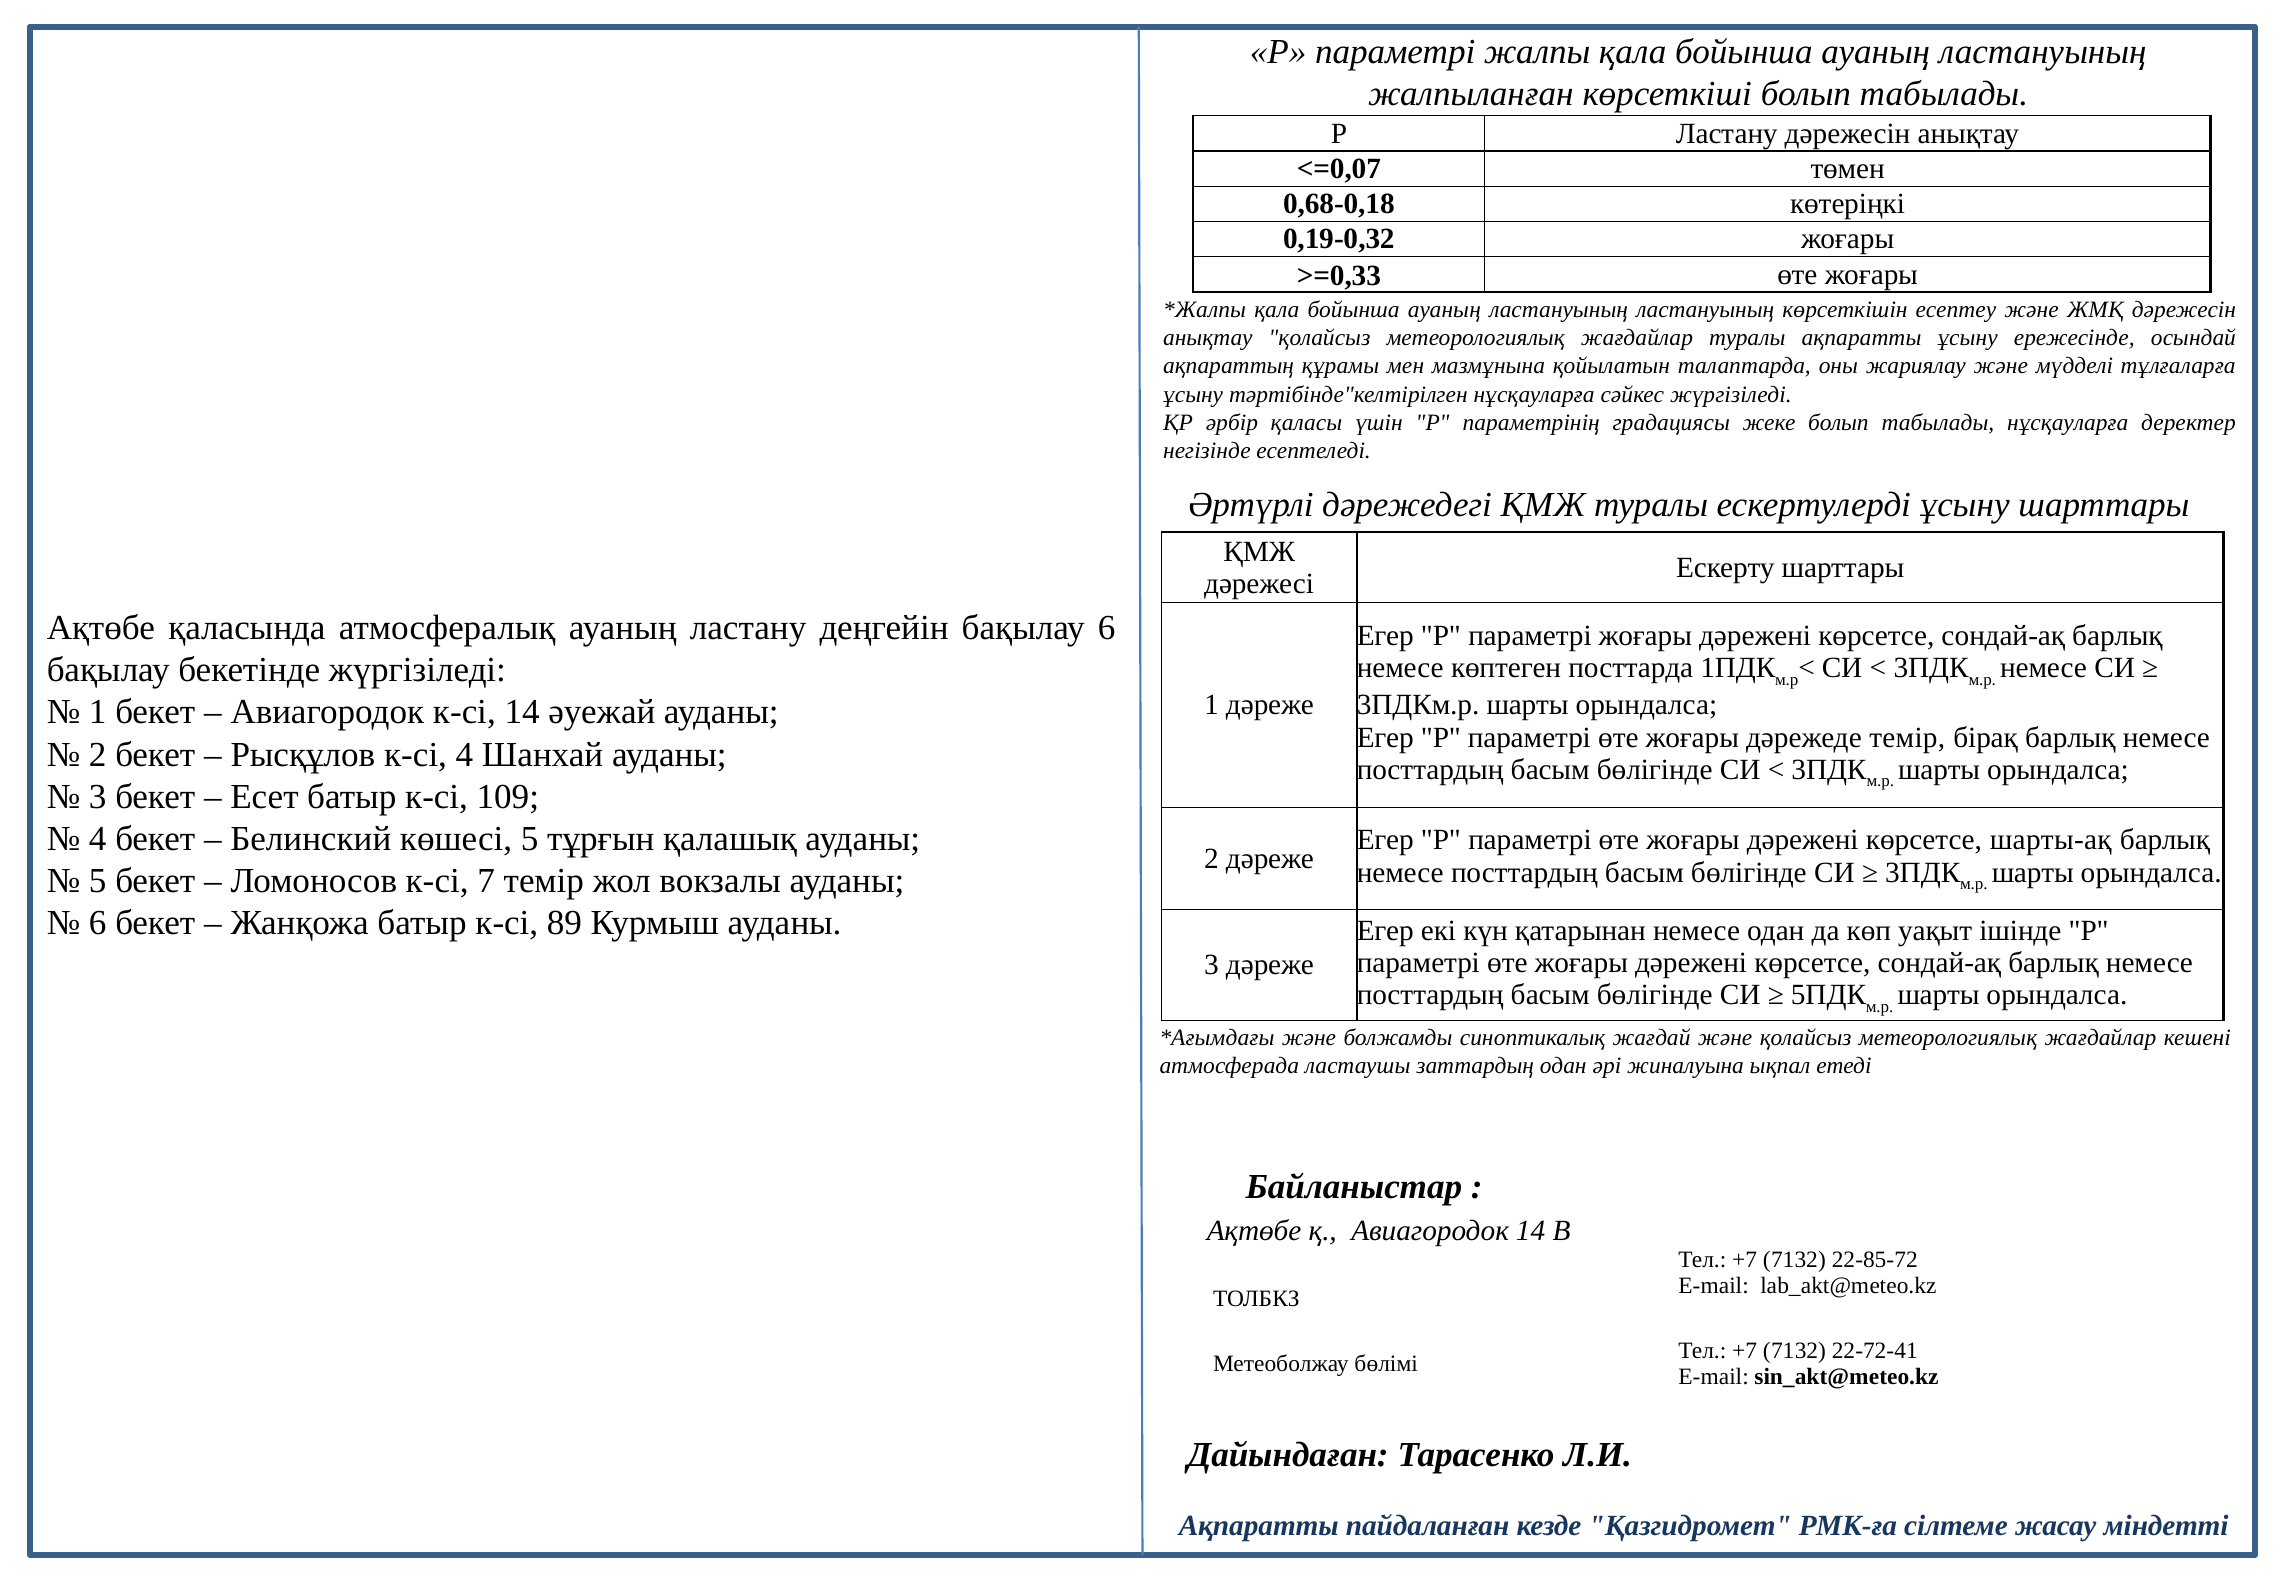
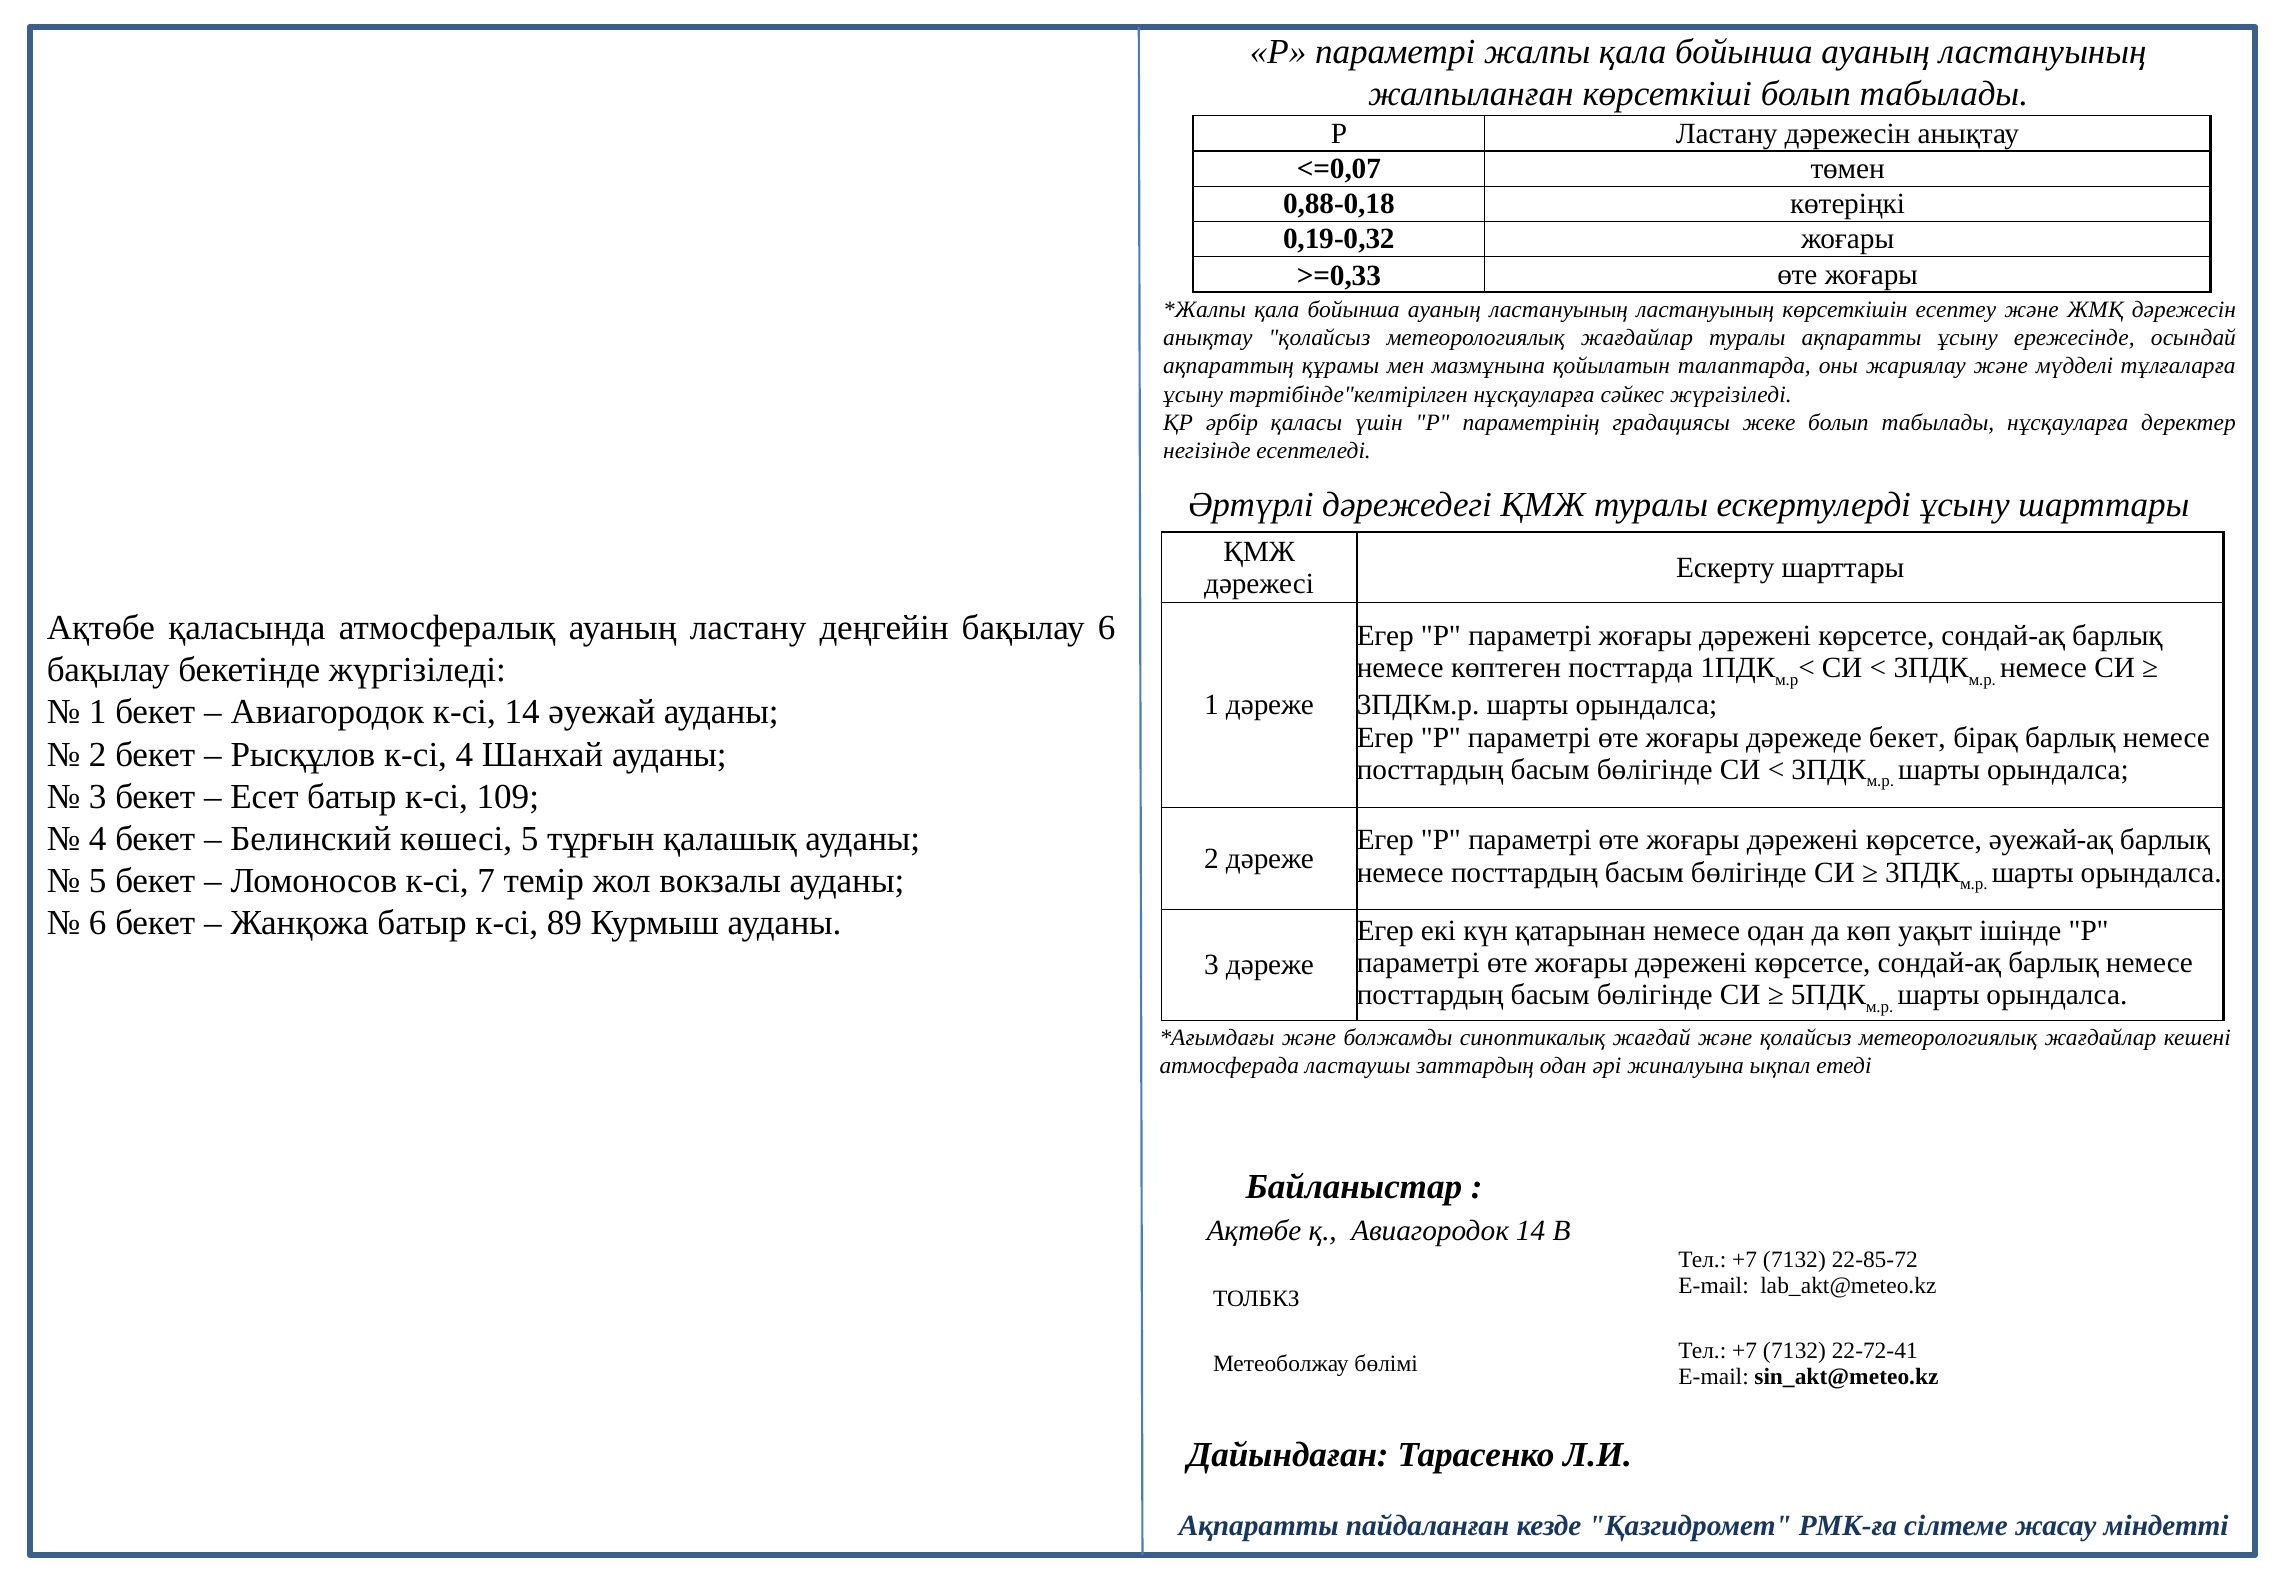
0,68-0,18: 0,68-0,18 -> 0,88-0,18
дәрежеде темір: темір -> бекет
шарты-ақ: шарты-ақ -> әуежай-ақ
